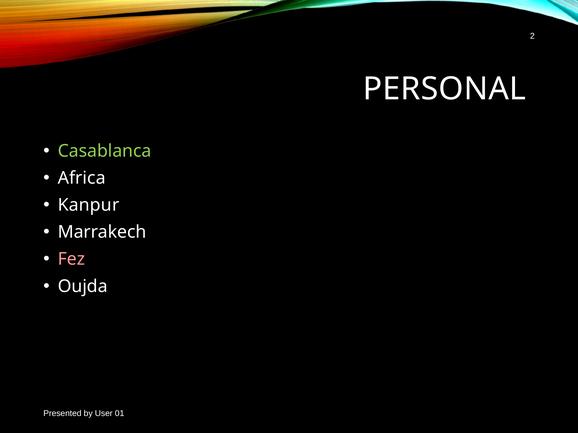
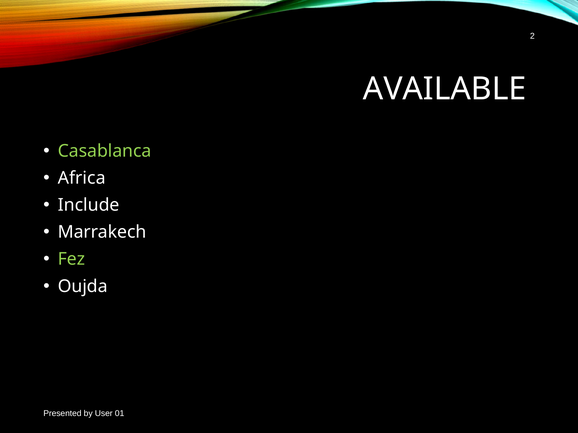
PERSONAL: PERSONAL -> AVAILABLE
Kanpur: Kanpur -> Include
Fez colour: pink -> light green
